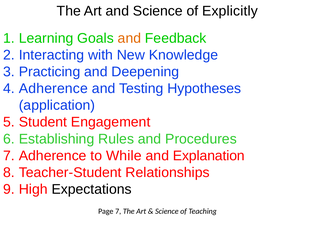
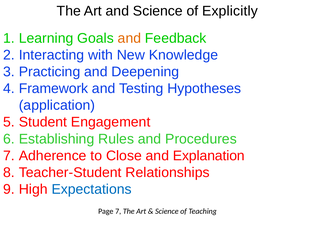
Adherence at (53, 89): Adherence -> Framework
While: While -> Close
Expectations colour: black -> blue
